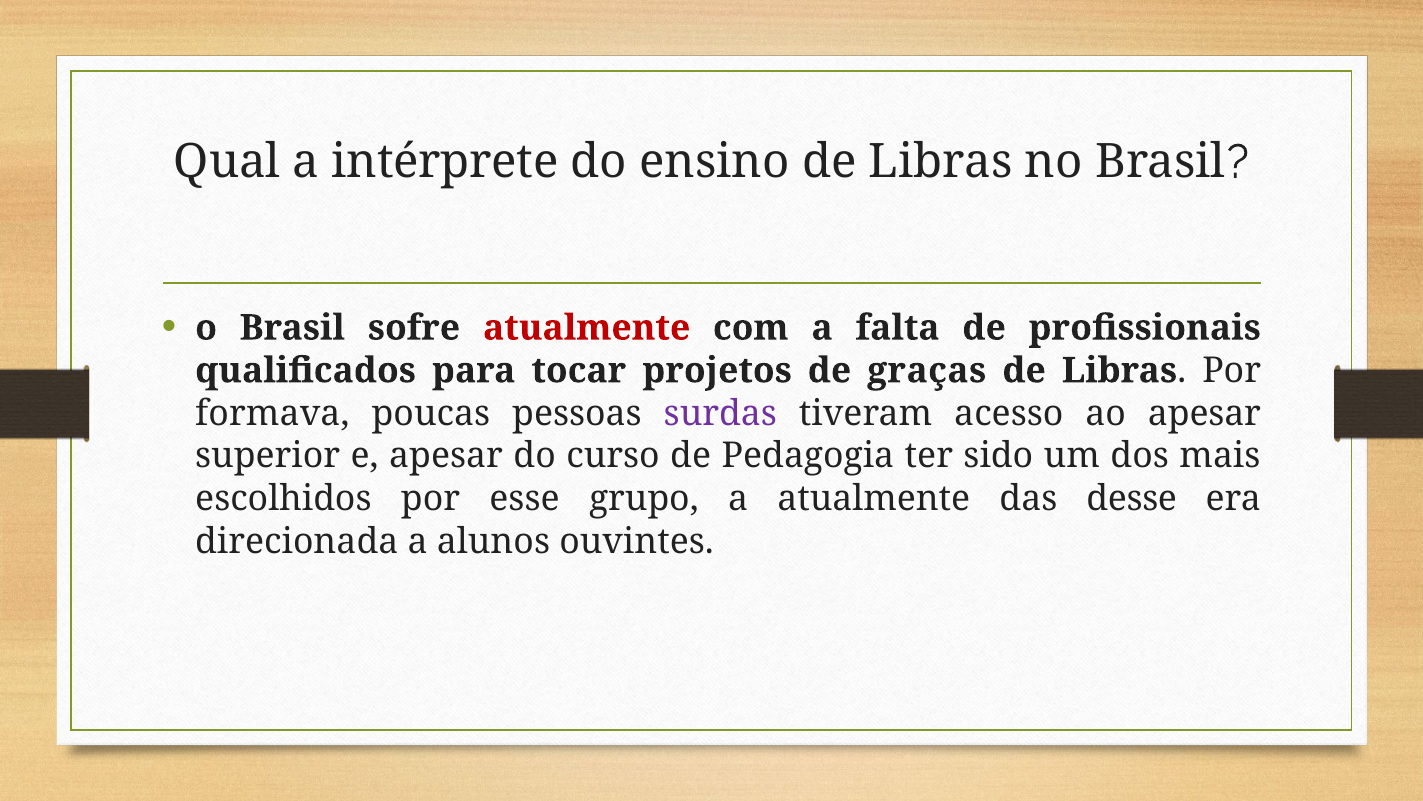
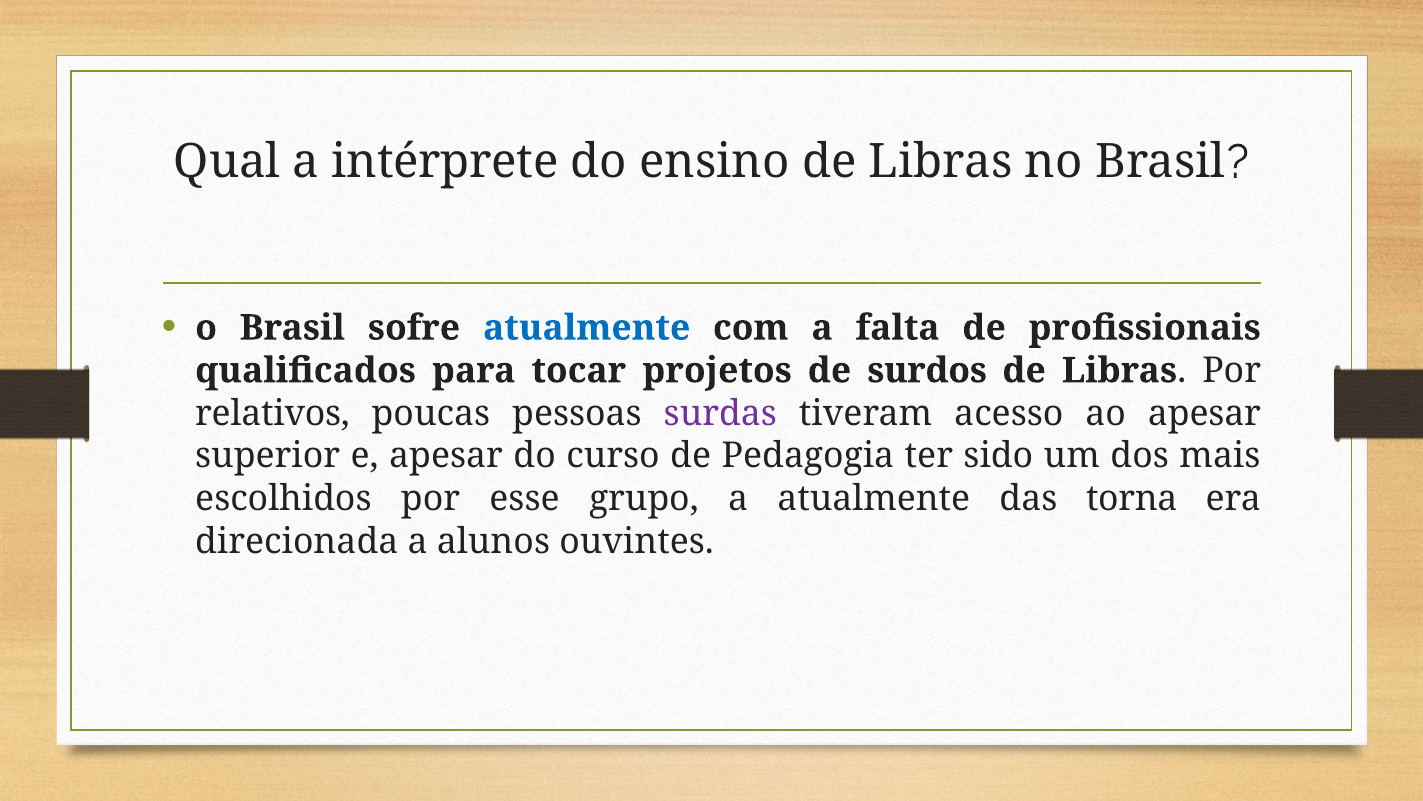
atualmente at (587, 328) colour: red -> blue
graças: graças -> surdos
formava: formava -> relativos
desse: desse -> torna
